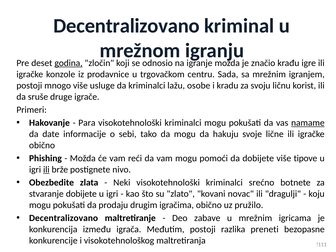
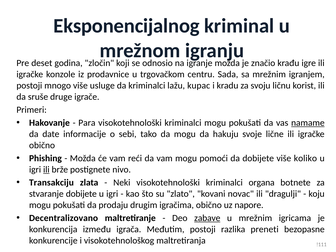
Decentralizovano at (127, 26): Decentralizovano -> Eksponencijalnog
godina underline: present -> none
osobe: osobe -> kupac
tipove: tipove -> koliko
Obezbedite: Obezbedite -> Transakciju
srećno: srećno -> organa
pružilo: pružilo -> napore
zabave underline: none -> present
